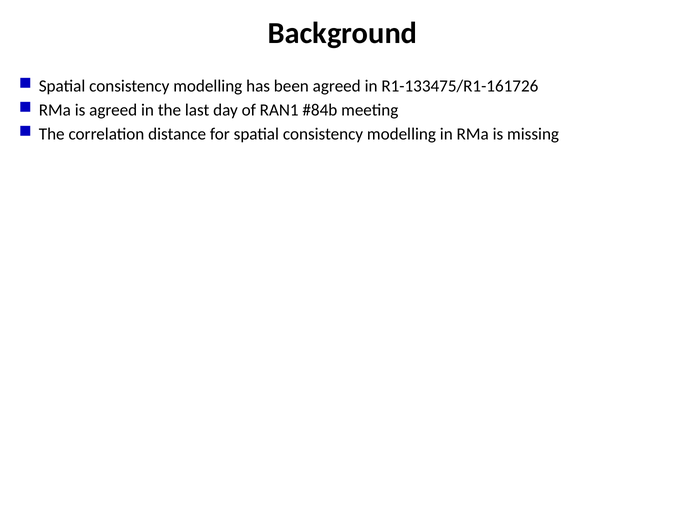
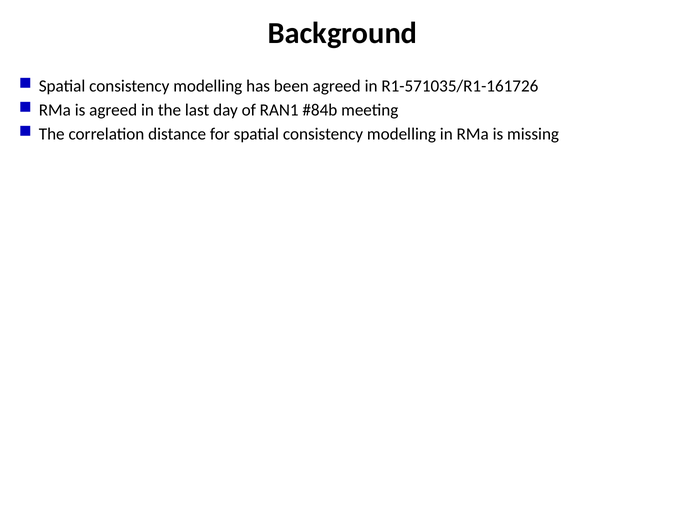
R1-133475/R1-161726: R1-133475/R1-161726 -> R1-571035/R1-161726
